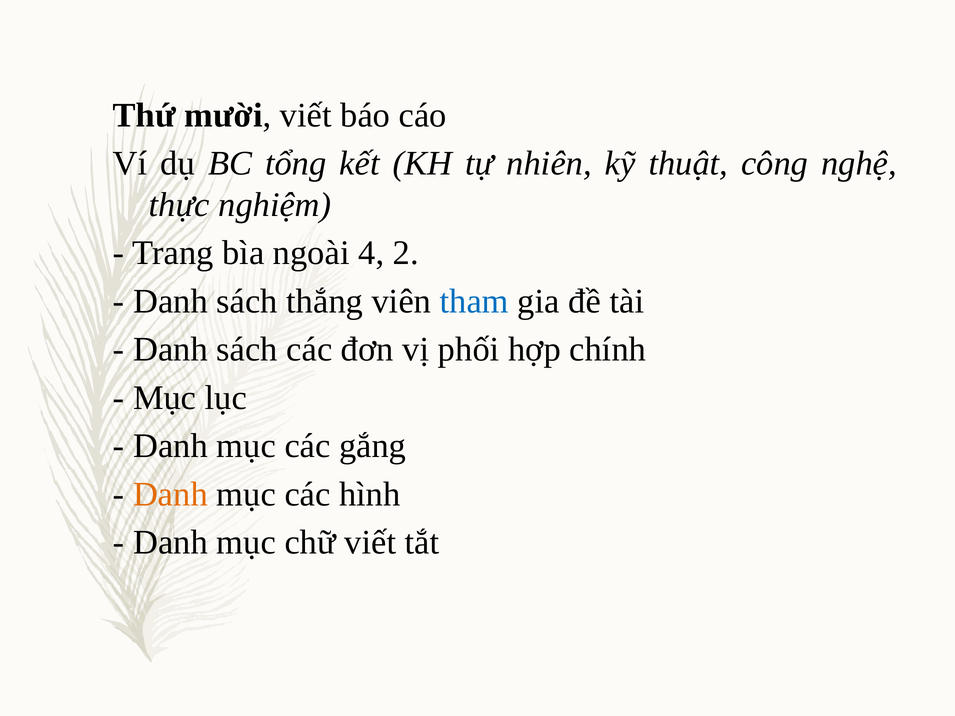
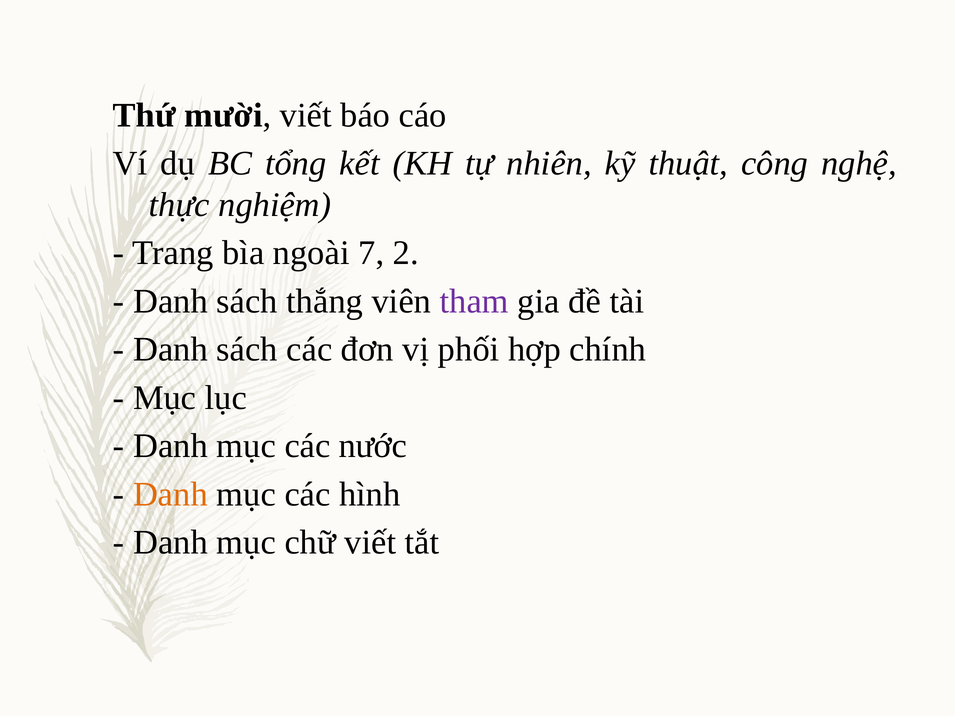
4: 4 -> 7
tham colour: blue -> purple
gắng: gắng -> nước
